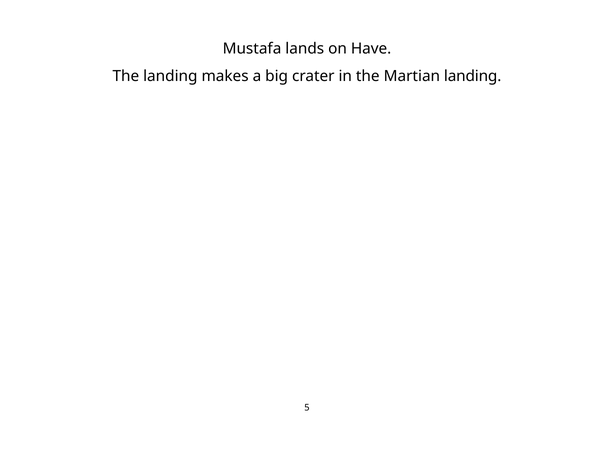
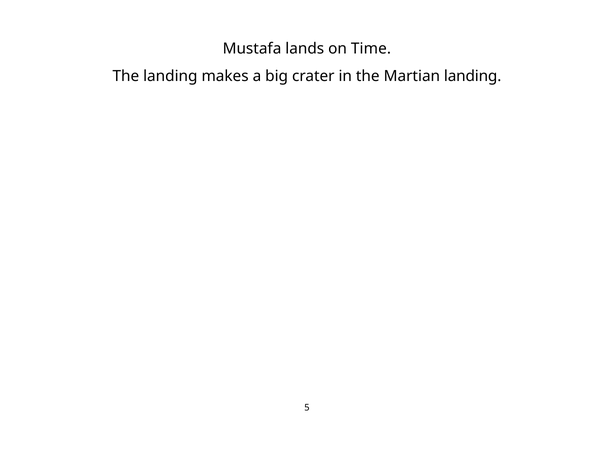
Have: Have -> Time
